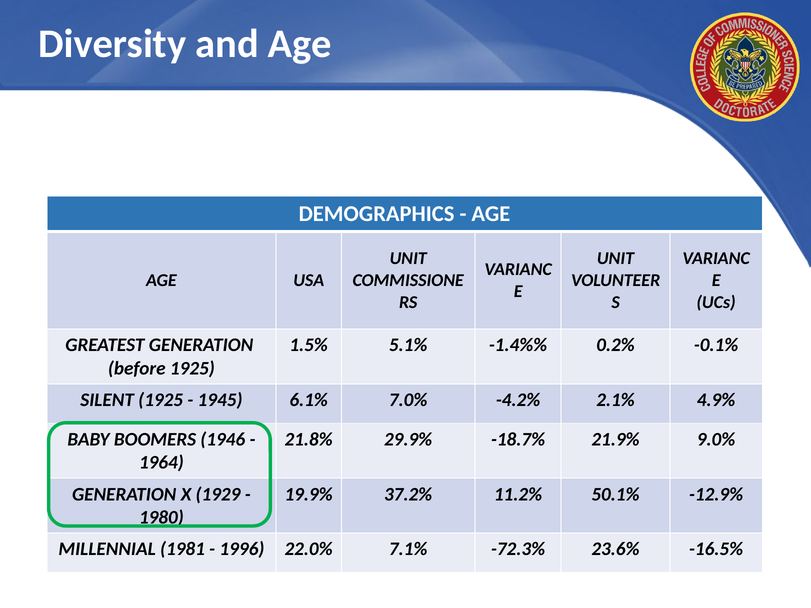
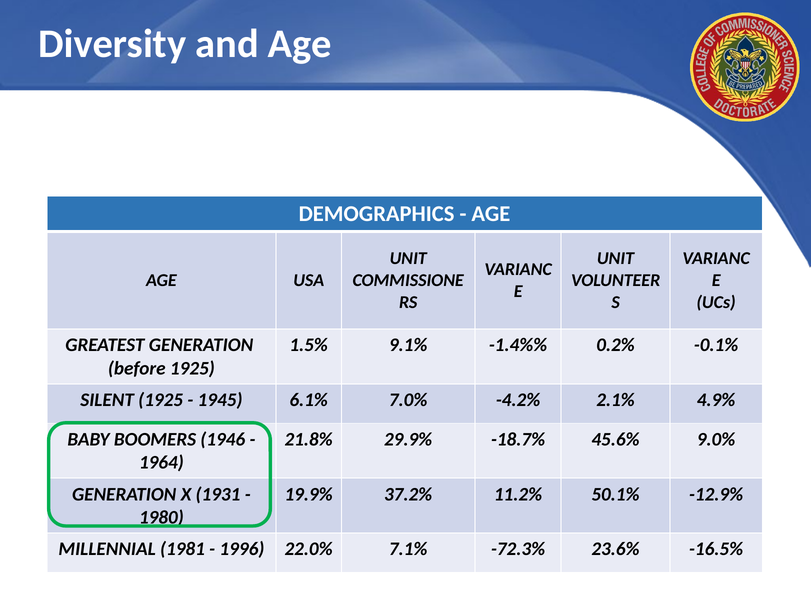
5.1%: 5.1% -> 9.1%
21.9%: 21.9% -> 45.6%
1929: 1929 -> 1931
